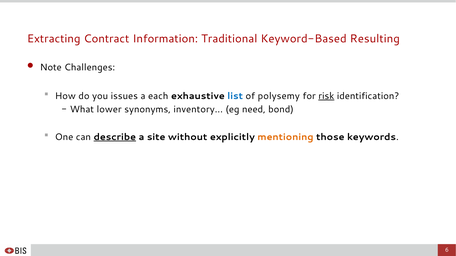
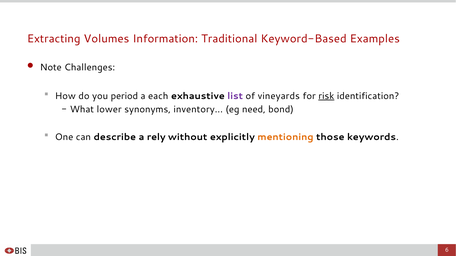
Contract: Contract -> Volumes
Resulting: Resulting -> Examples
issues: issues -> period
list colour: blue -> purple
polysemy: polysemy -> vineyards
describe underline: present -> none
site: site -> rely
